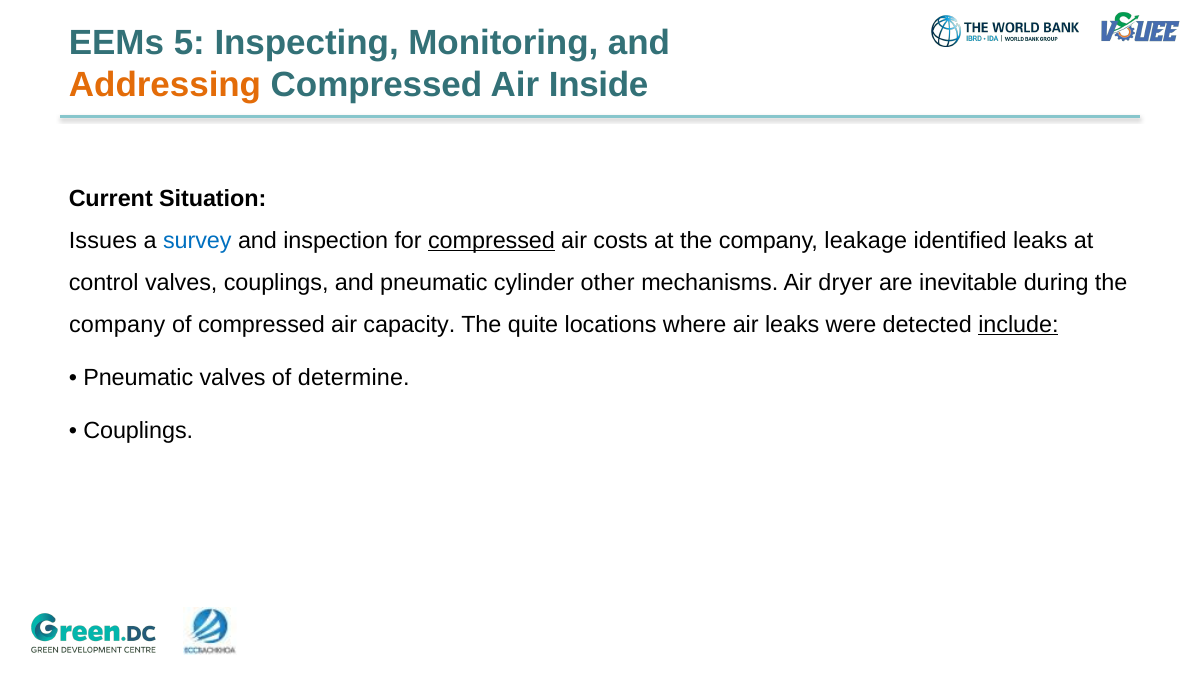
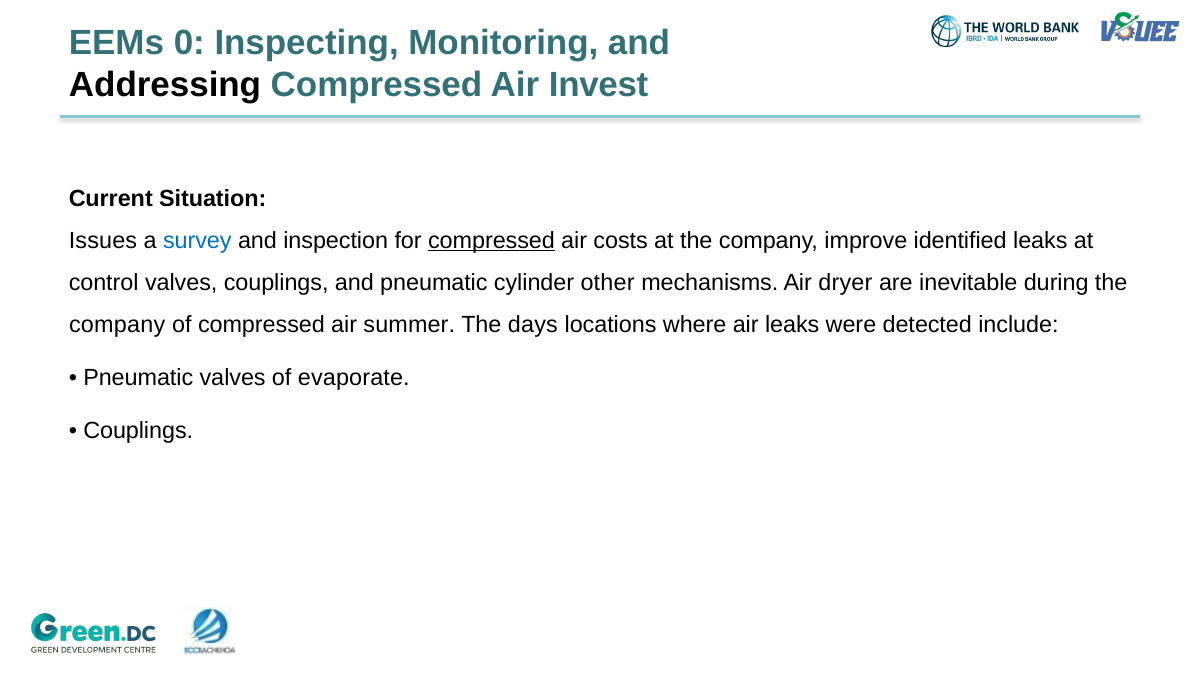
5: 5 -> 0
Addressing colour: orange -> black
Inside: Inside -> Invest
leakage: leakage -> improve
capacity: capacity -> summer
quite: quite -> days
include underline: present -> none
determine: determine -> evaporate
